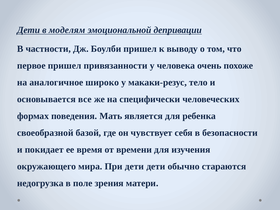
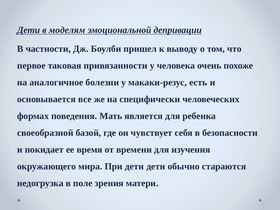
первое пришел: пришел -> таковая
широко: широко -> болезни
тело: тело -> есть
